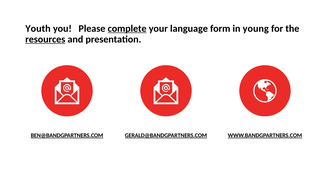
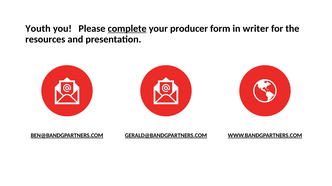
language: language -> producer
young: young -> writer
resources underline: present -> none
